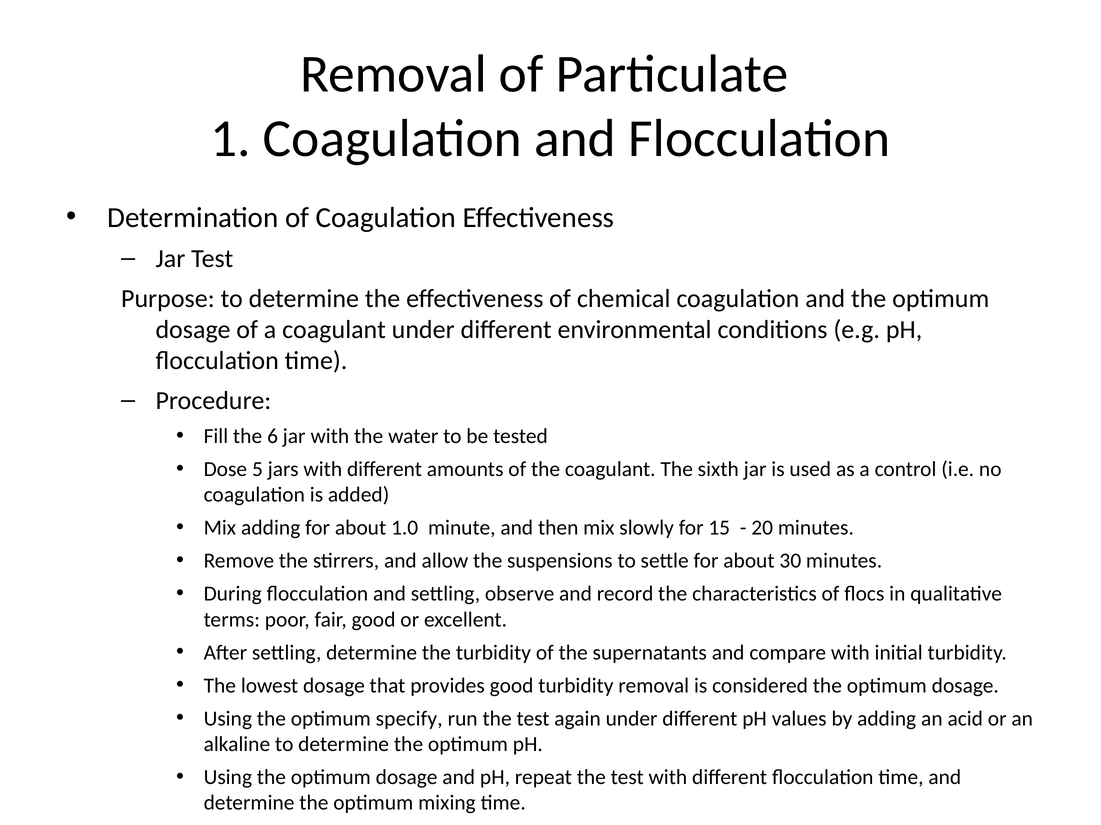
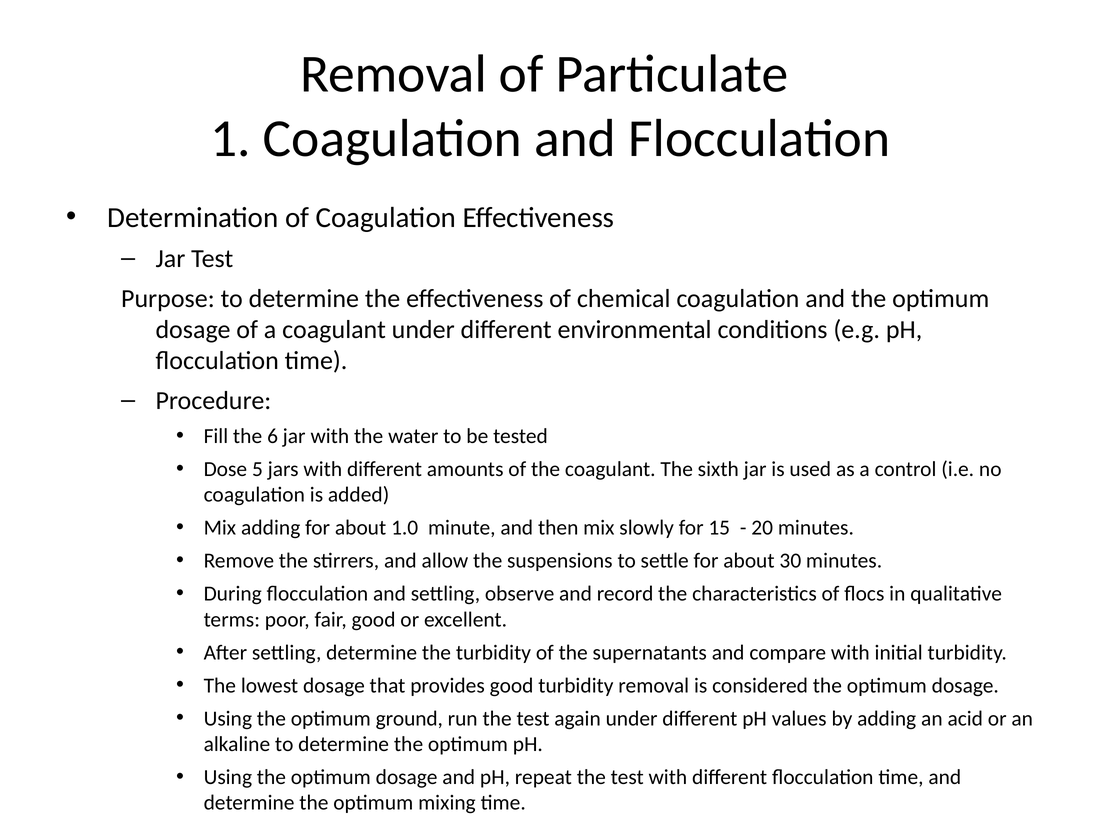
specify: specify -> ground
